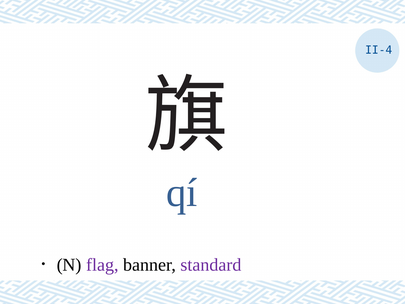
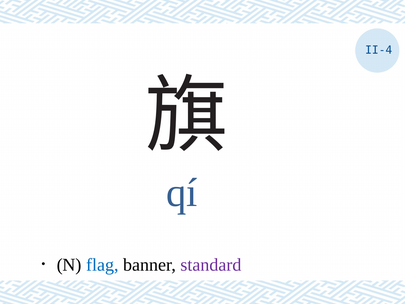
flag colour: purple -> blue
